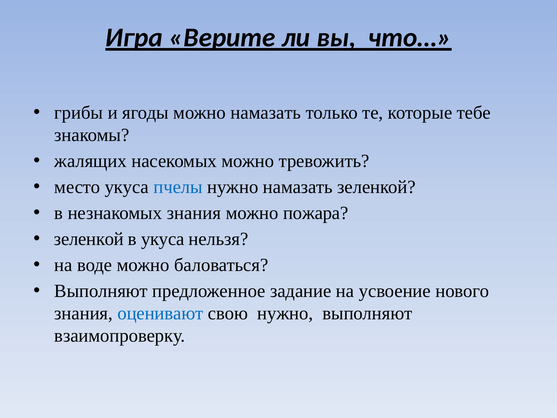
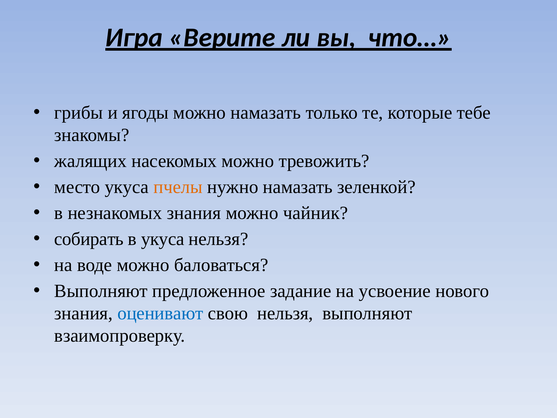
пчелы colour: blue -> orange
пожара: пожара -> чайник
зеленкой at (89, 239): зеленкой -> собирать
свою нужно: нужно -> нельзя
